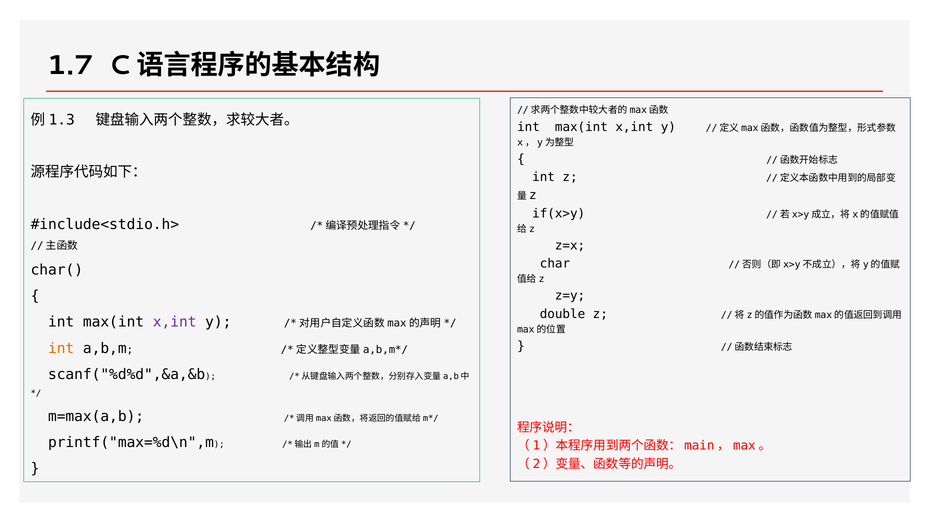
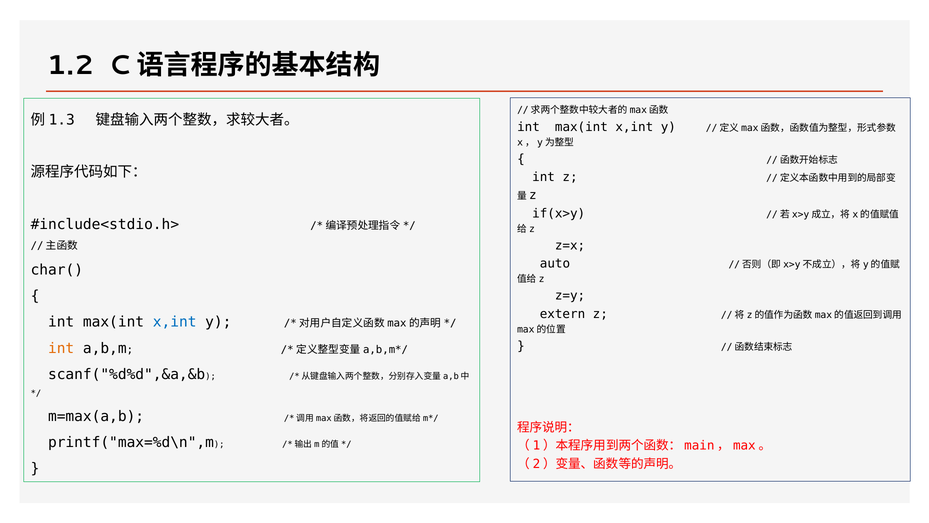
1.7: 1.7 -> 1.2
char: char -> auto
double: double -> extern
x,int at (175, 322) colour: purple -> blue
